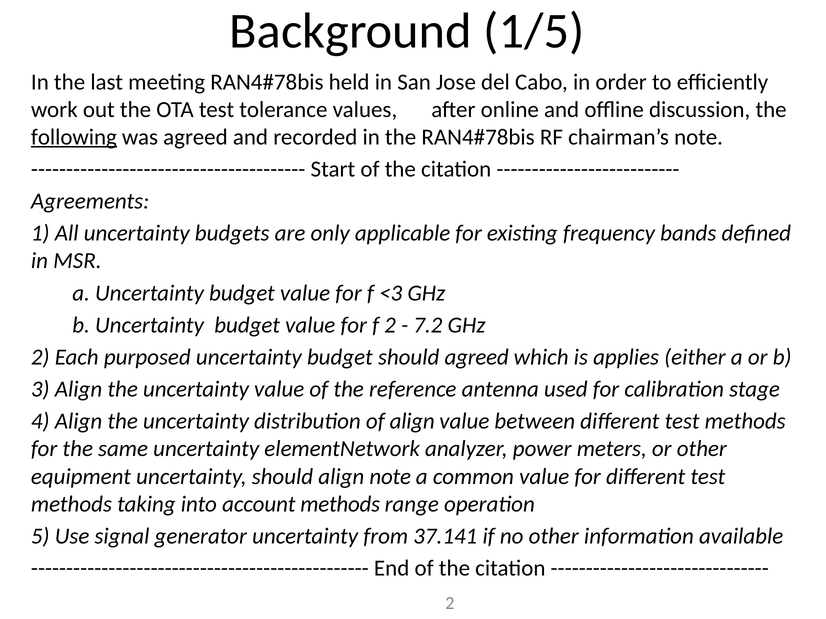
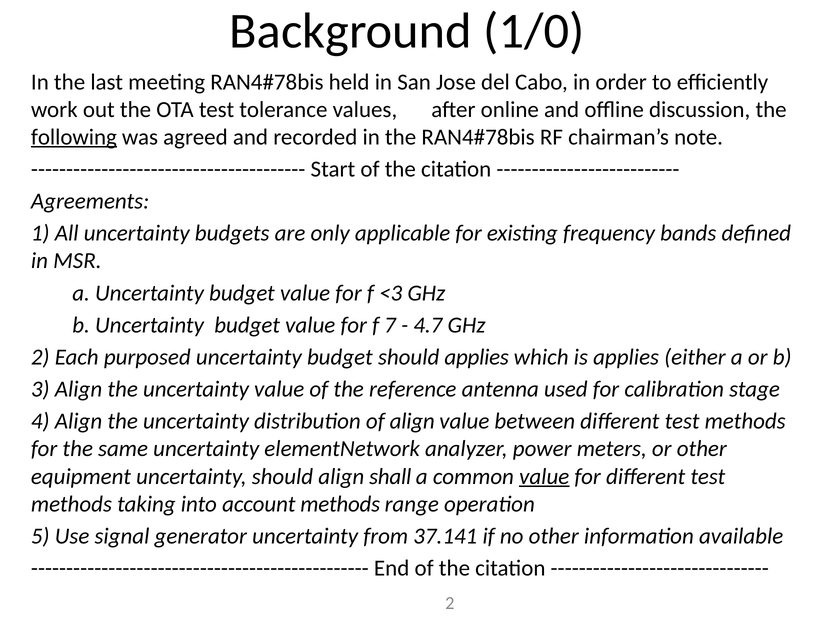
1/5: 1/5 -> 1/0
f 2: 2 -> 7
7.2: 7.2 -> 4.7
should agreed: agreed -> applies
align note: note -> shall
value at (544, 477) underline: none -> present
